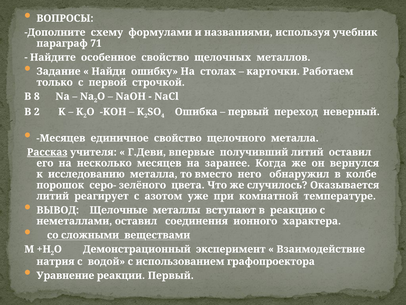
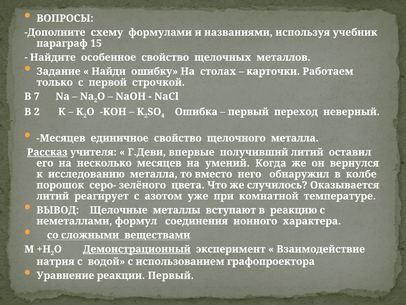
71: 71 -> 15
8: 8 -> 7
заранее: заранее -> умений
неметаллами оставил: оставил -> формул
Демонстрационный underline: none -> present
